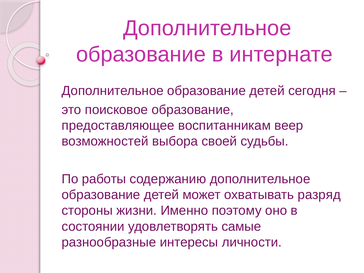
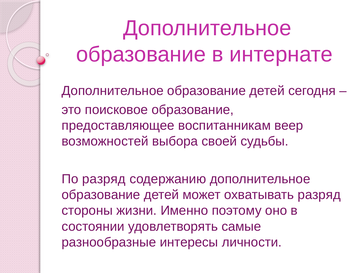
По работы: работы -> разряд
